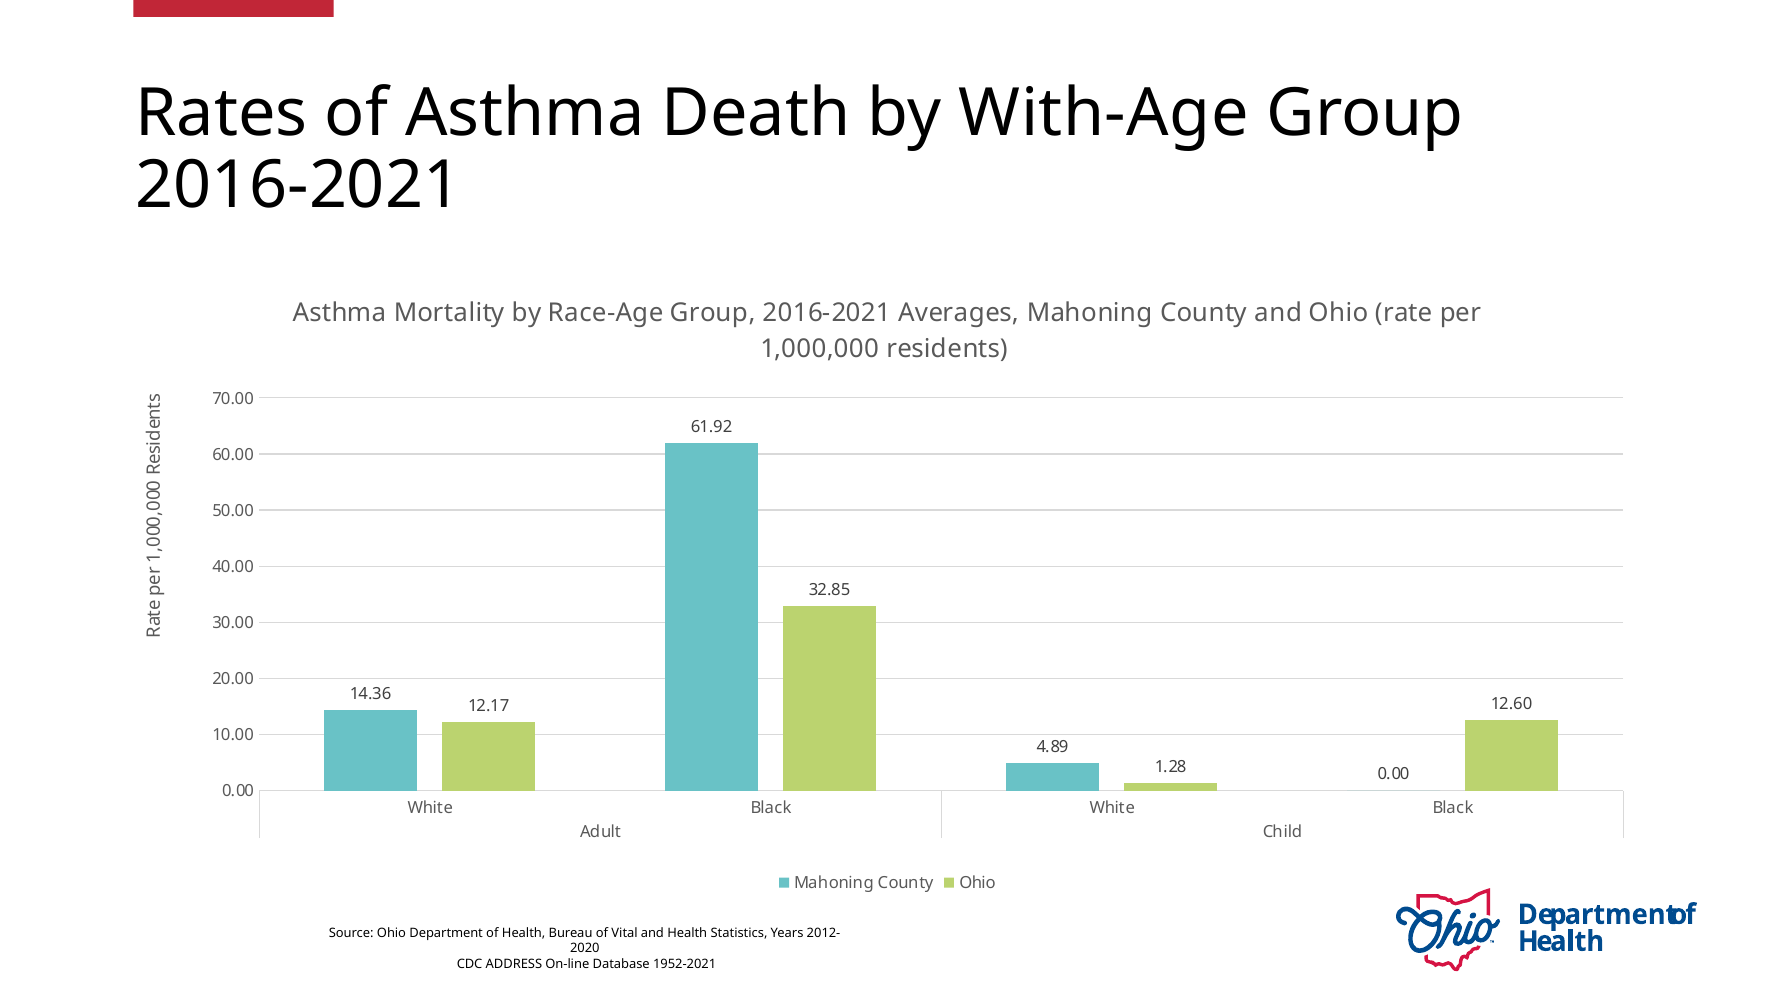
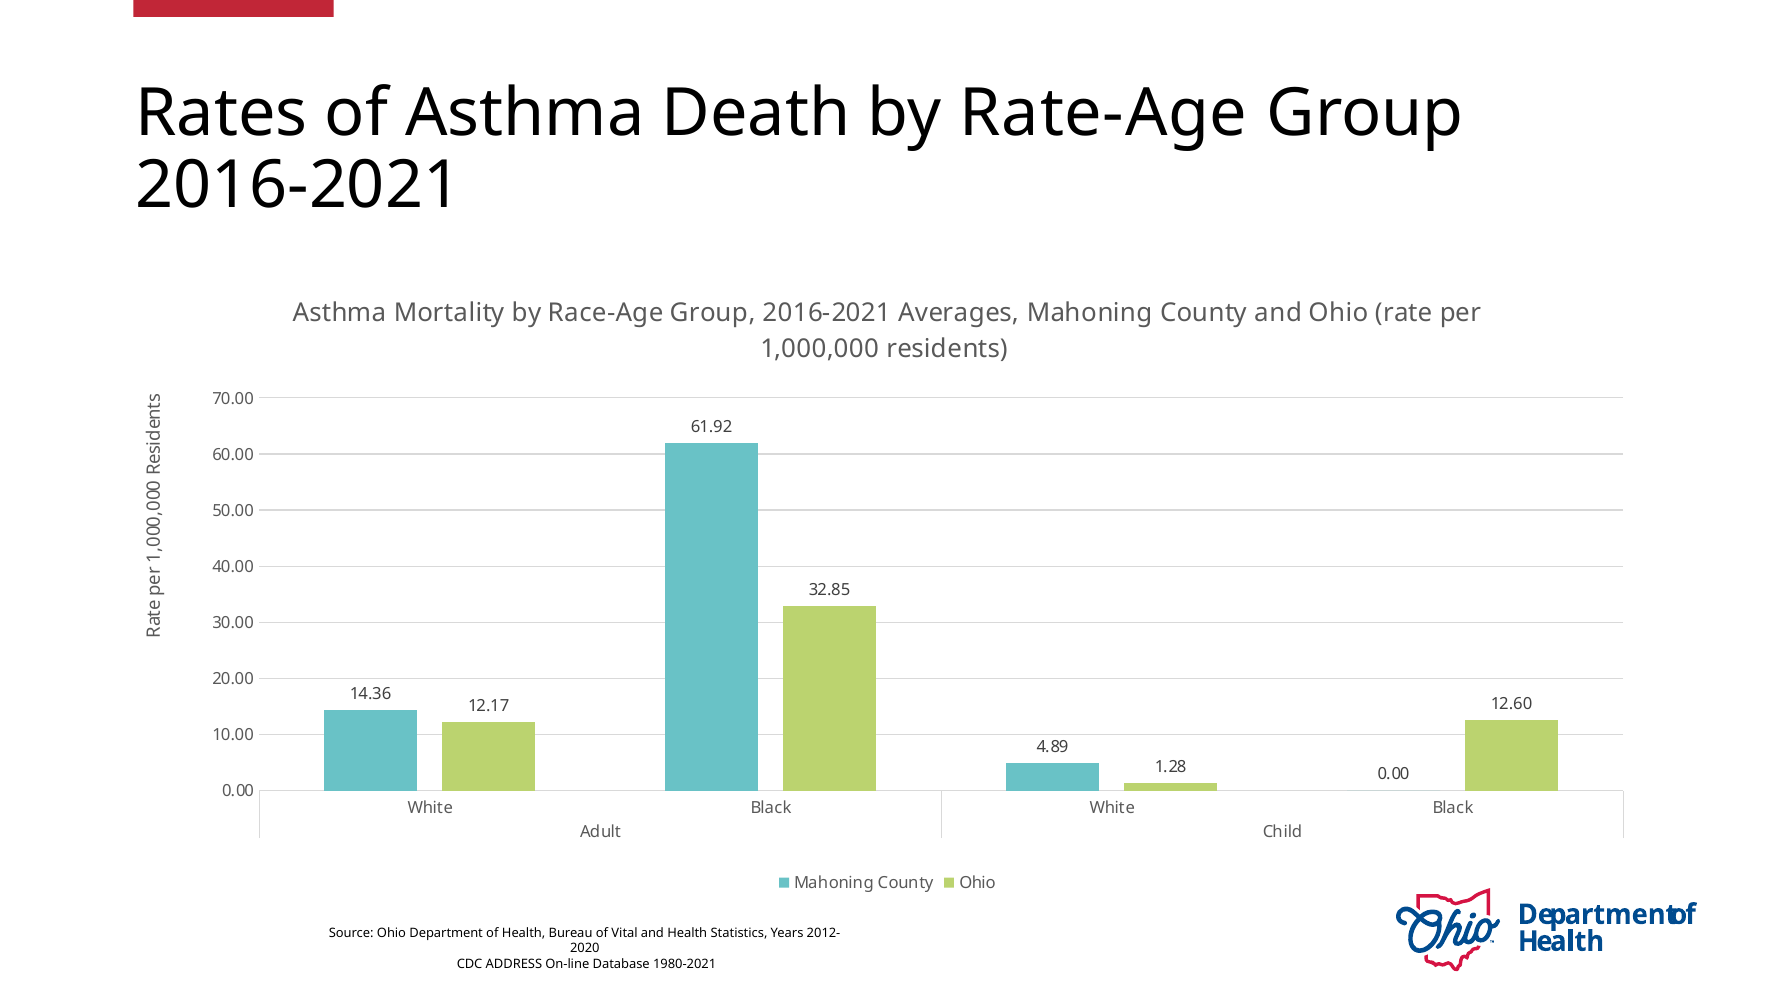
With-Age: With-Age -> Rate-Age
1952-2021: 1952-2021 -> 1980-2021
